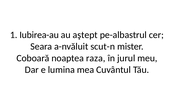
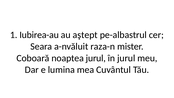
scut-n: scut-n -> raza-n
noaptea raza: raza -> jurul
